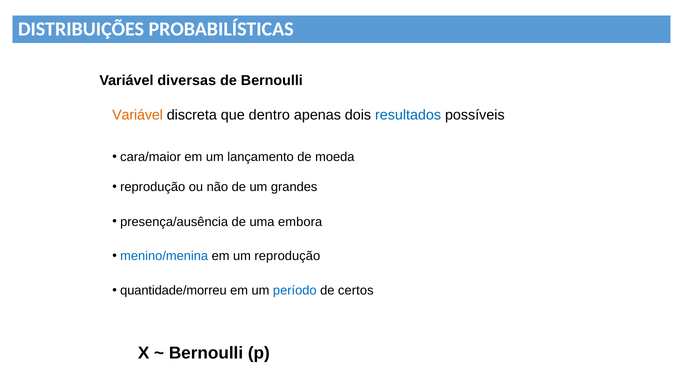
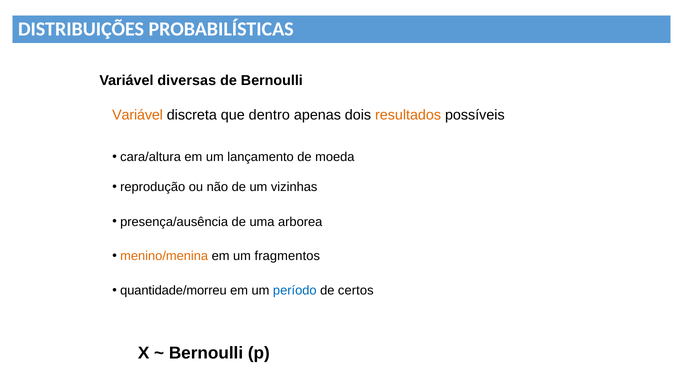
resultados colour: blue -> orange
cara/maior: cara/maior -> cara/altura
grandes: grandes -> vizinhas
embora: embora -> arborea
menino/menina colour: blue -> orange
um reprodução: reprodução -> fragmentos
